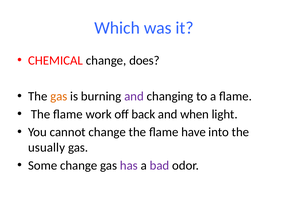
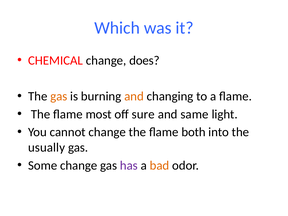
and at (134, 96) colour: purple -> orange
work: work -> most
back: back -> sure
when: when -> same
have: have -> both
bad colour: purple -> orange
